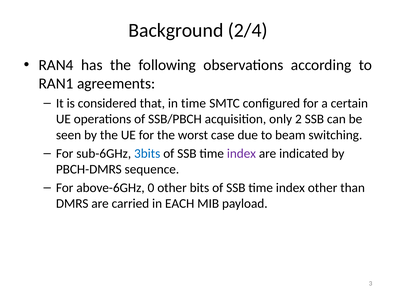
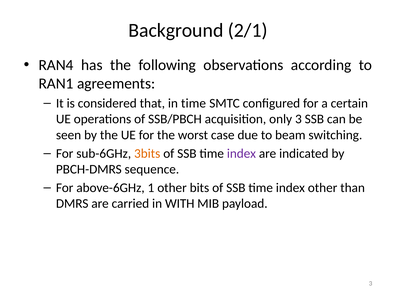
2/4: 2/4 -> 2/1
only 2: 2 -> 3
3bits colour: blue -> orange
0: 0 -> 1
EACH: EACH -> WITH
